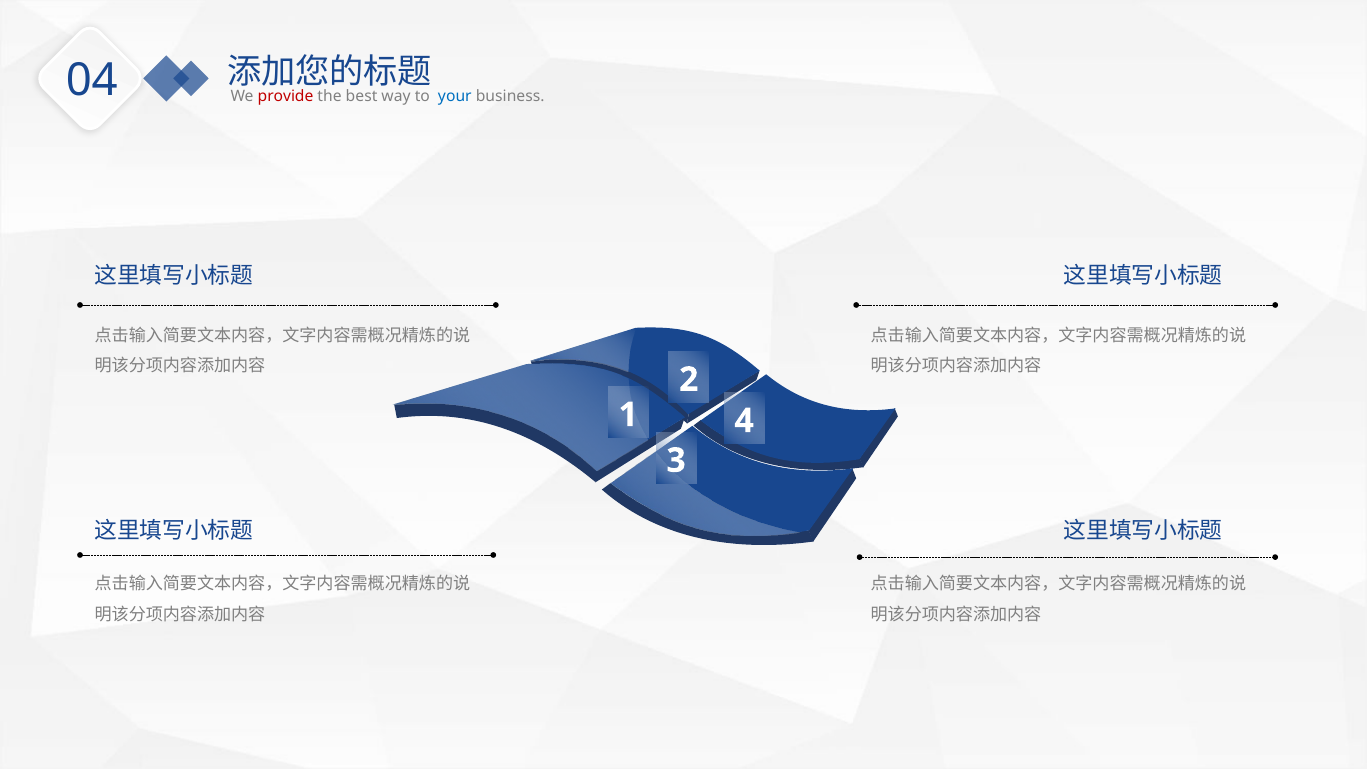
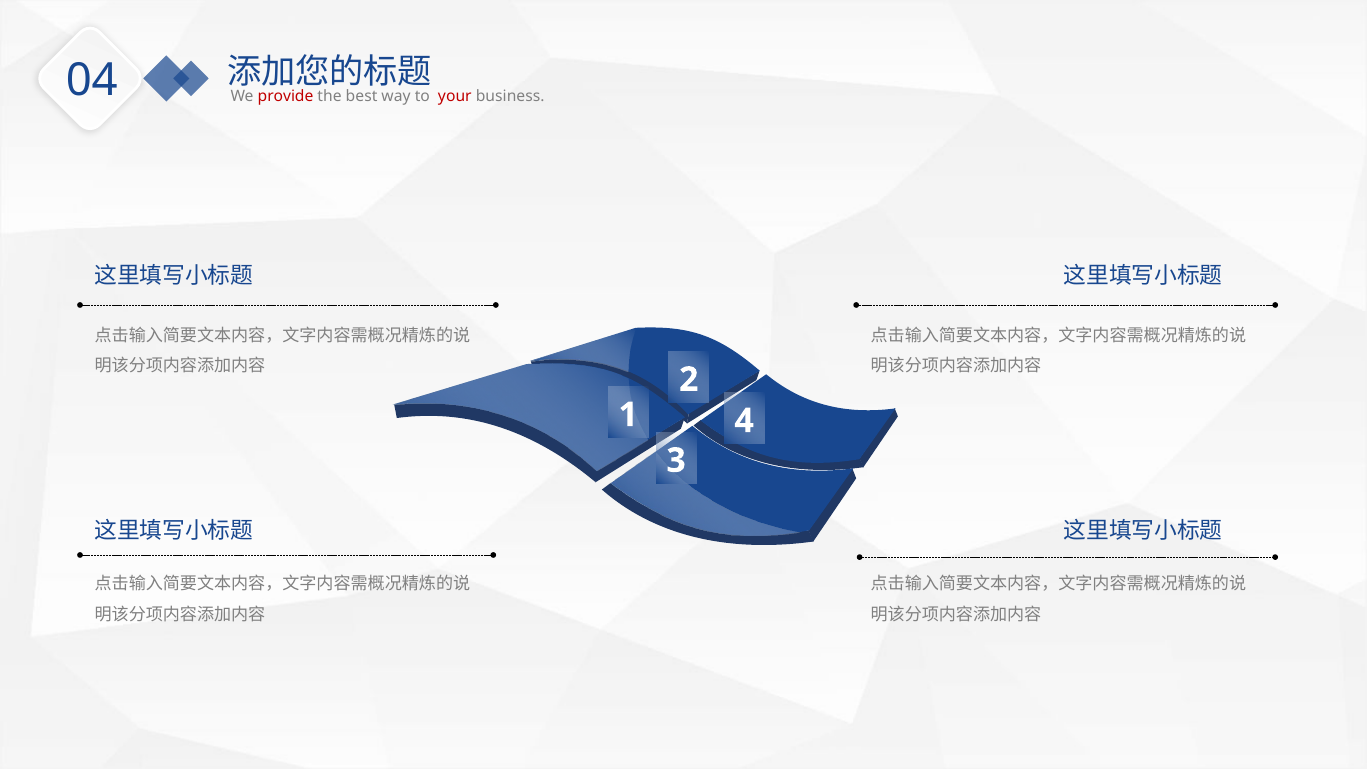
your colour: blue -> red
